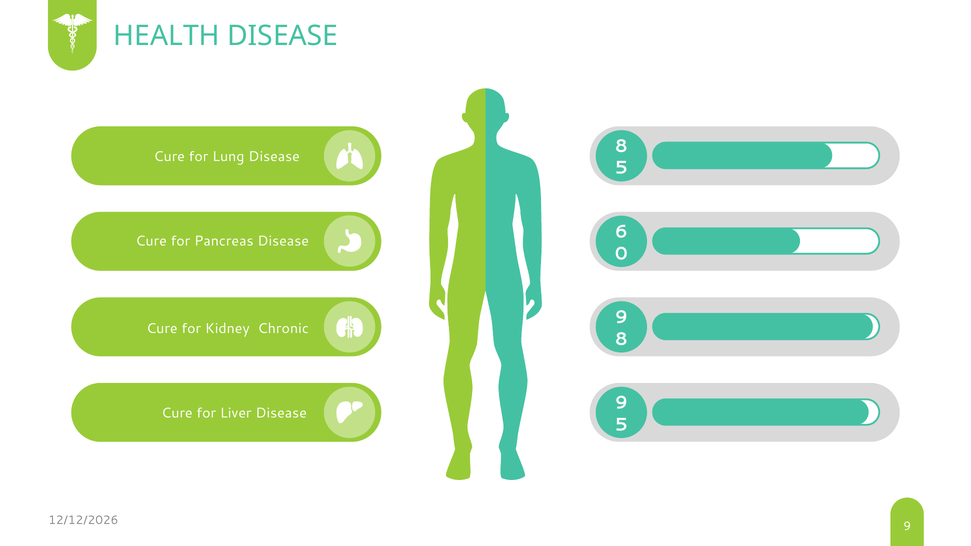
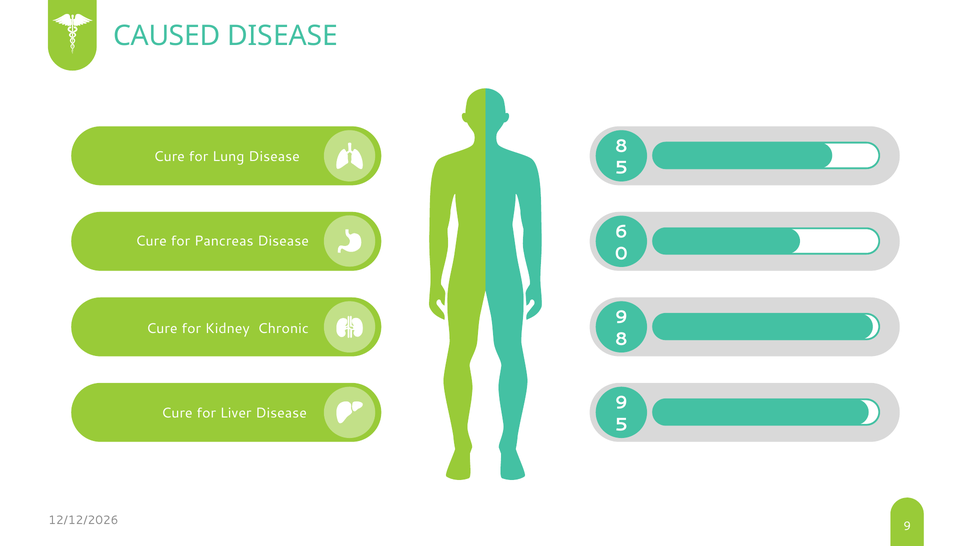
HEALTH: HEALTH -> CAUSED
